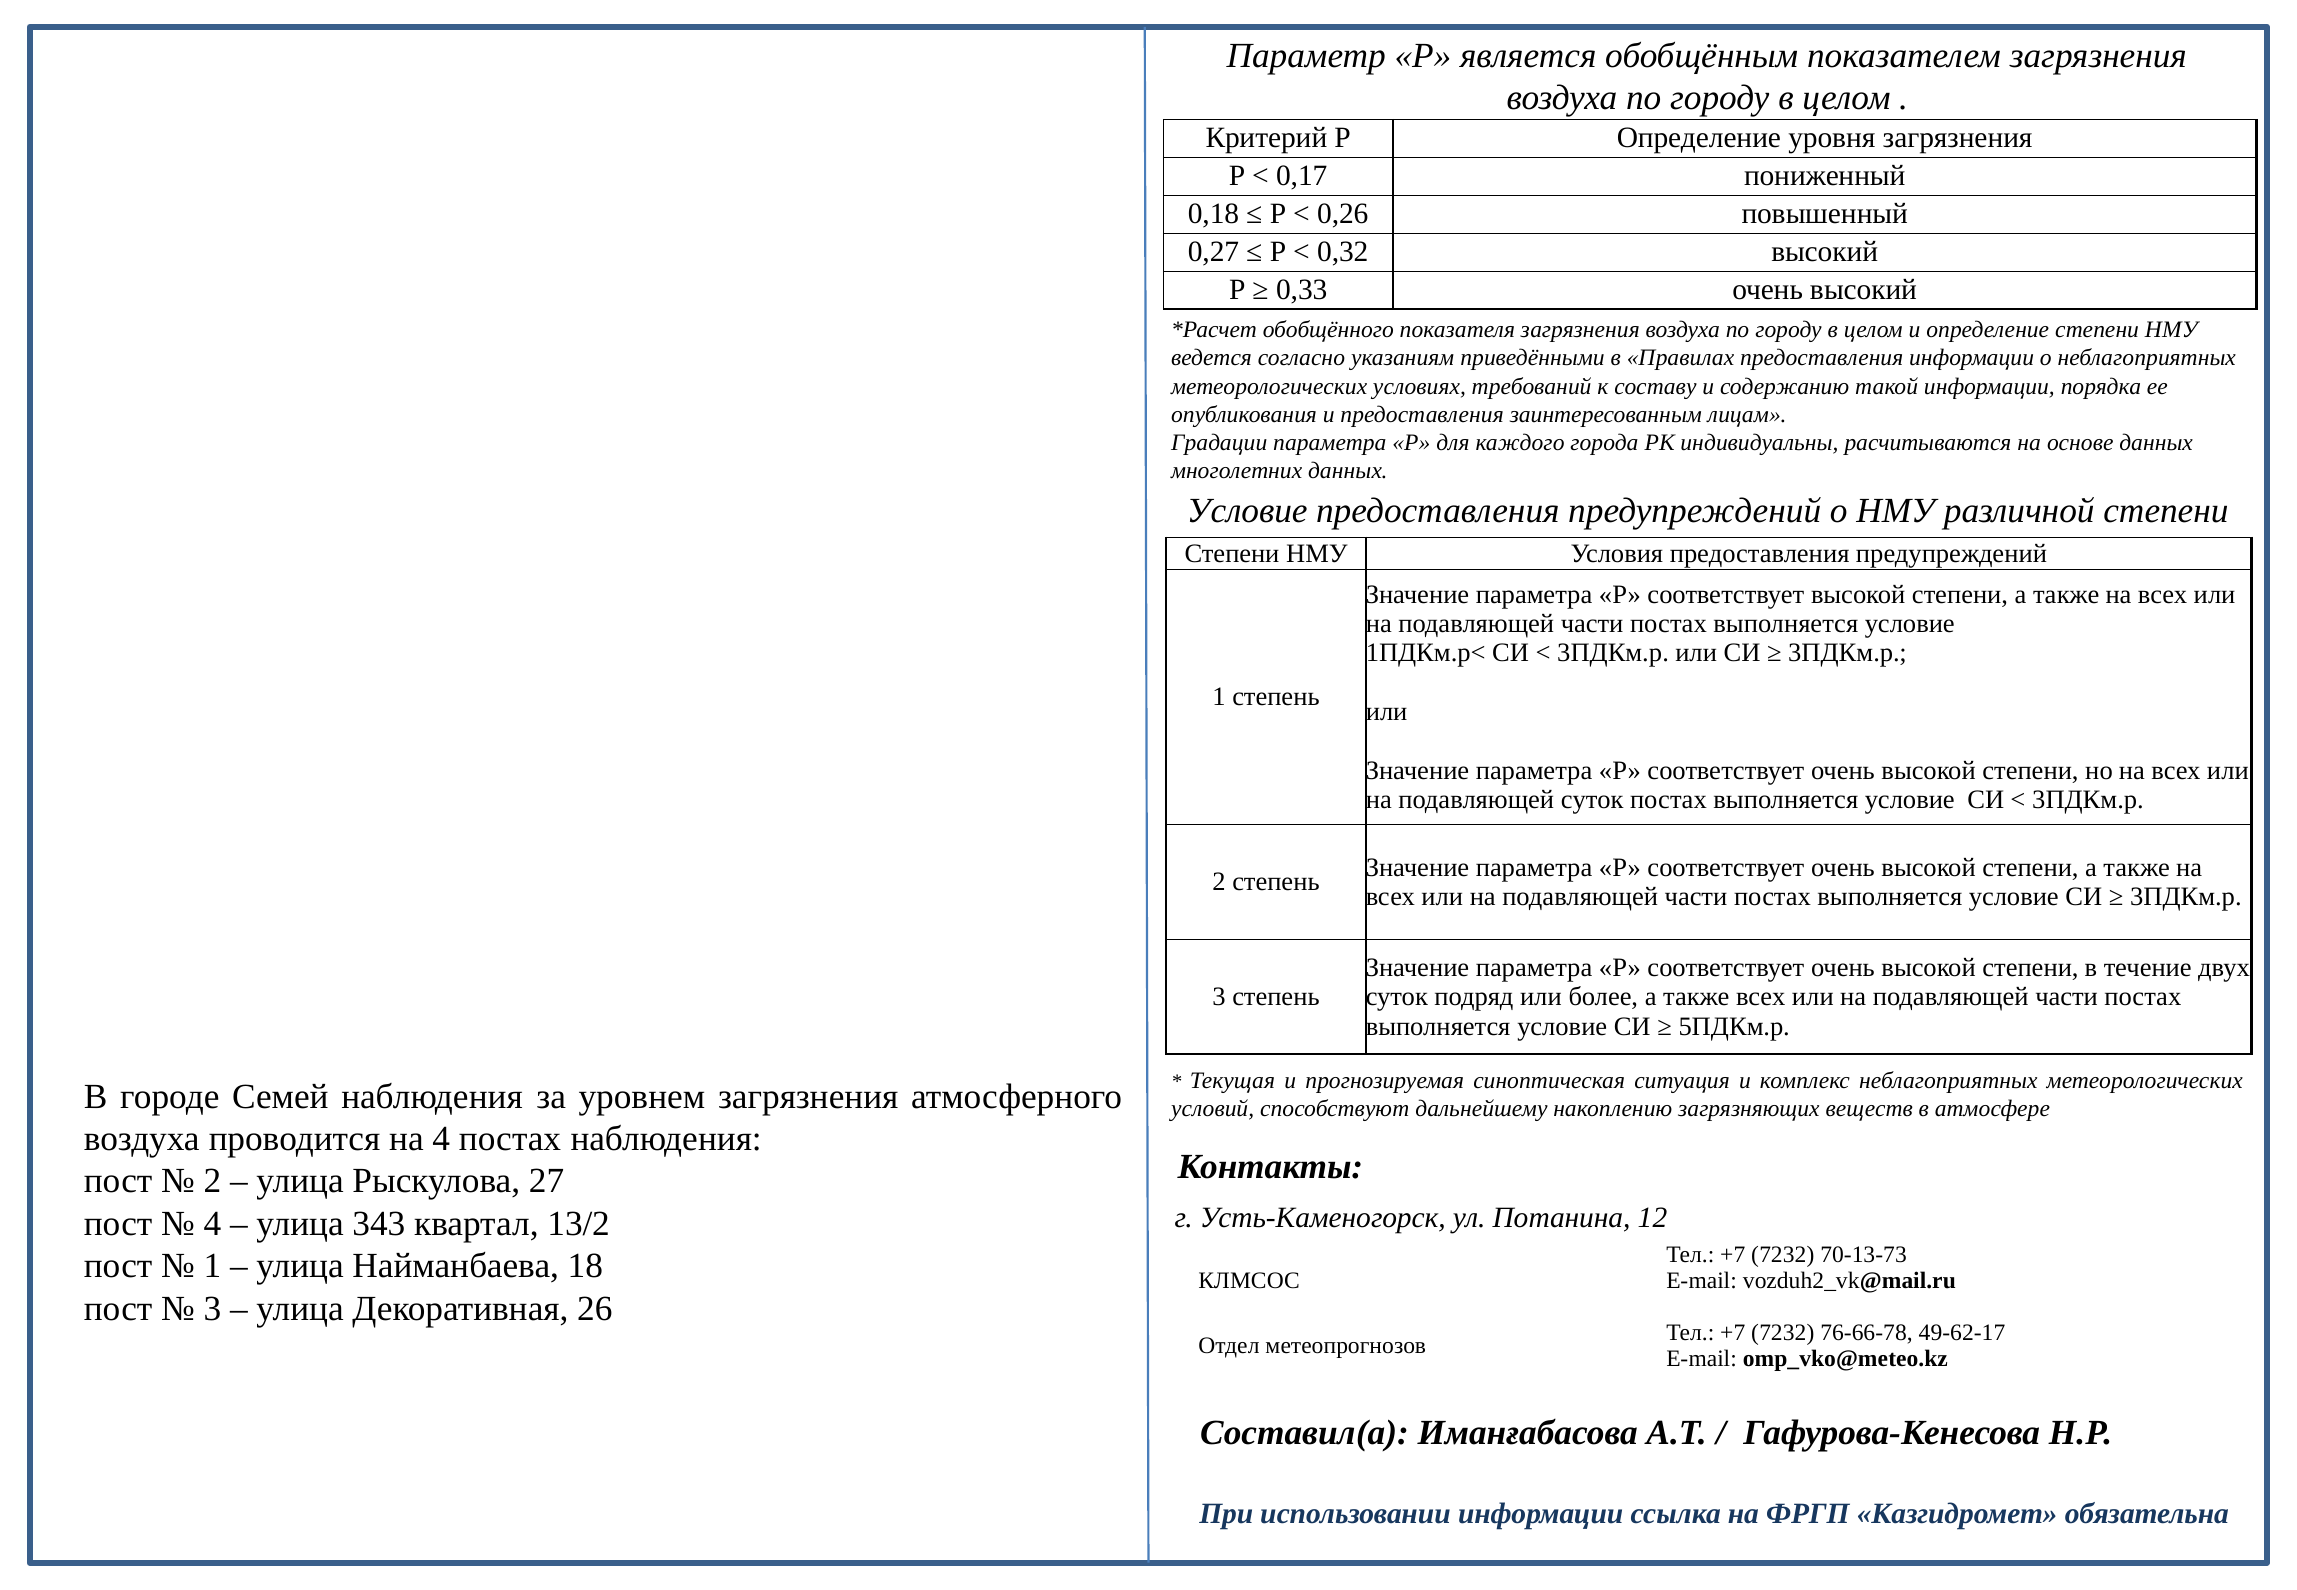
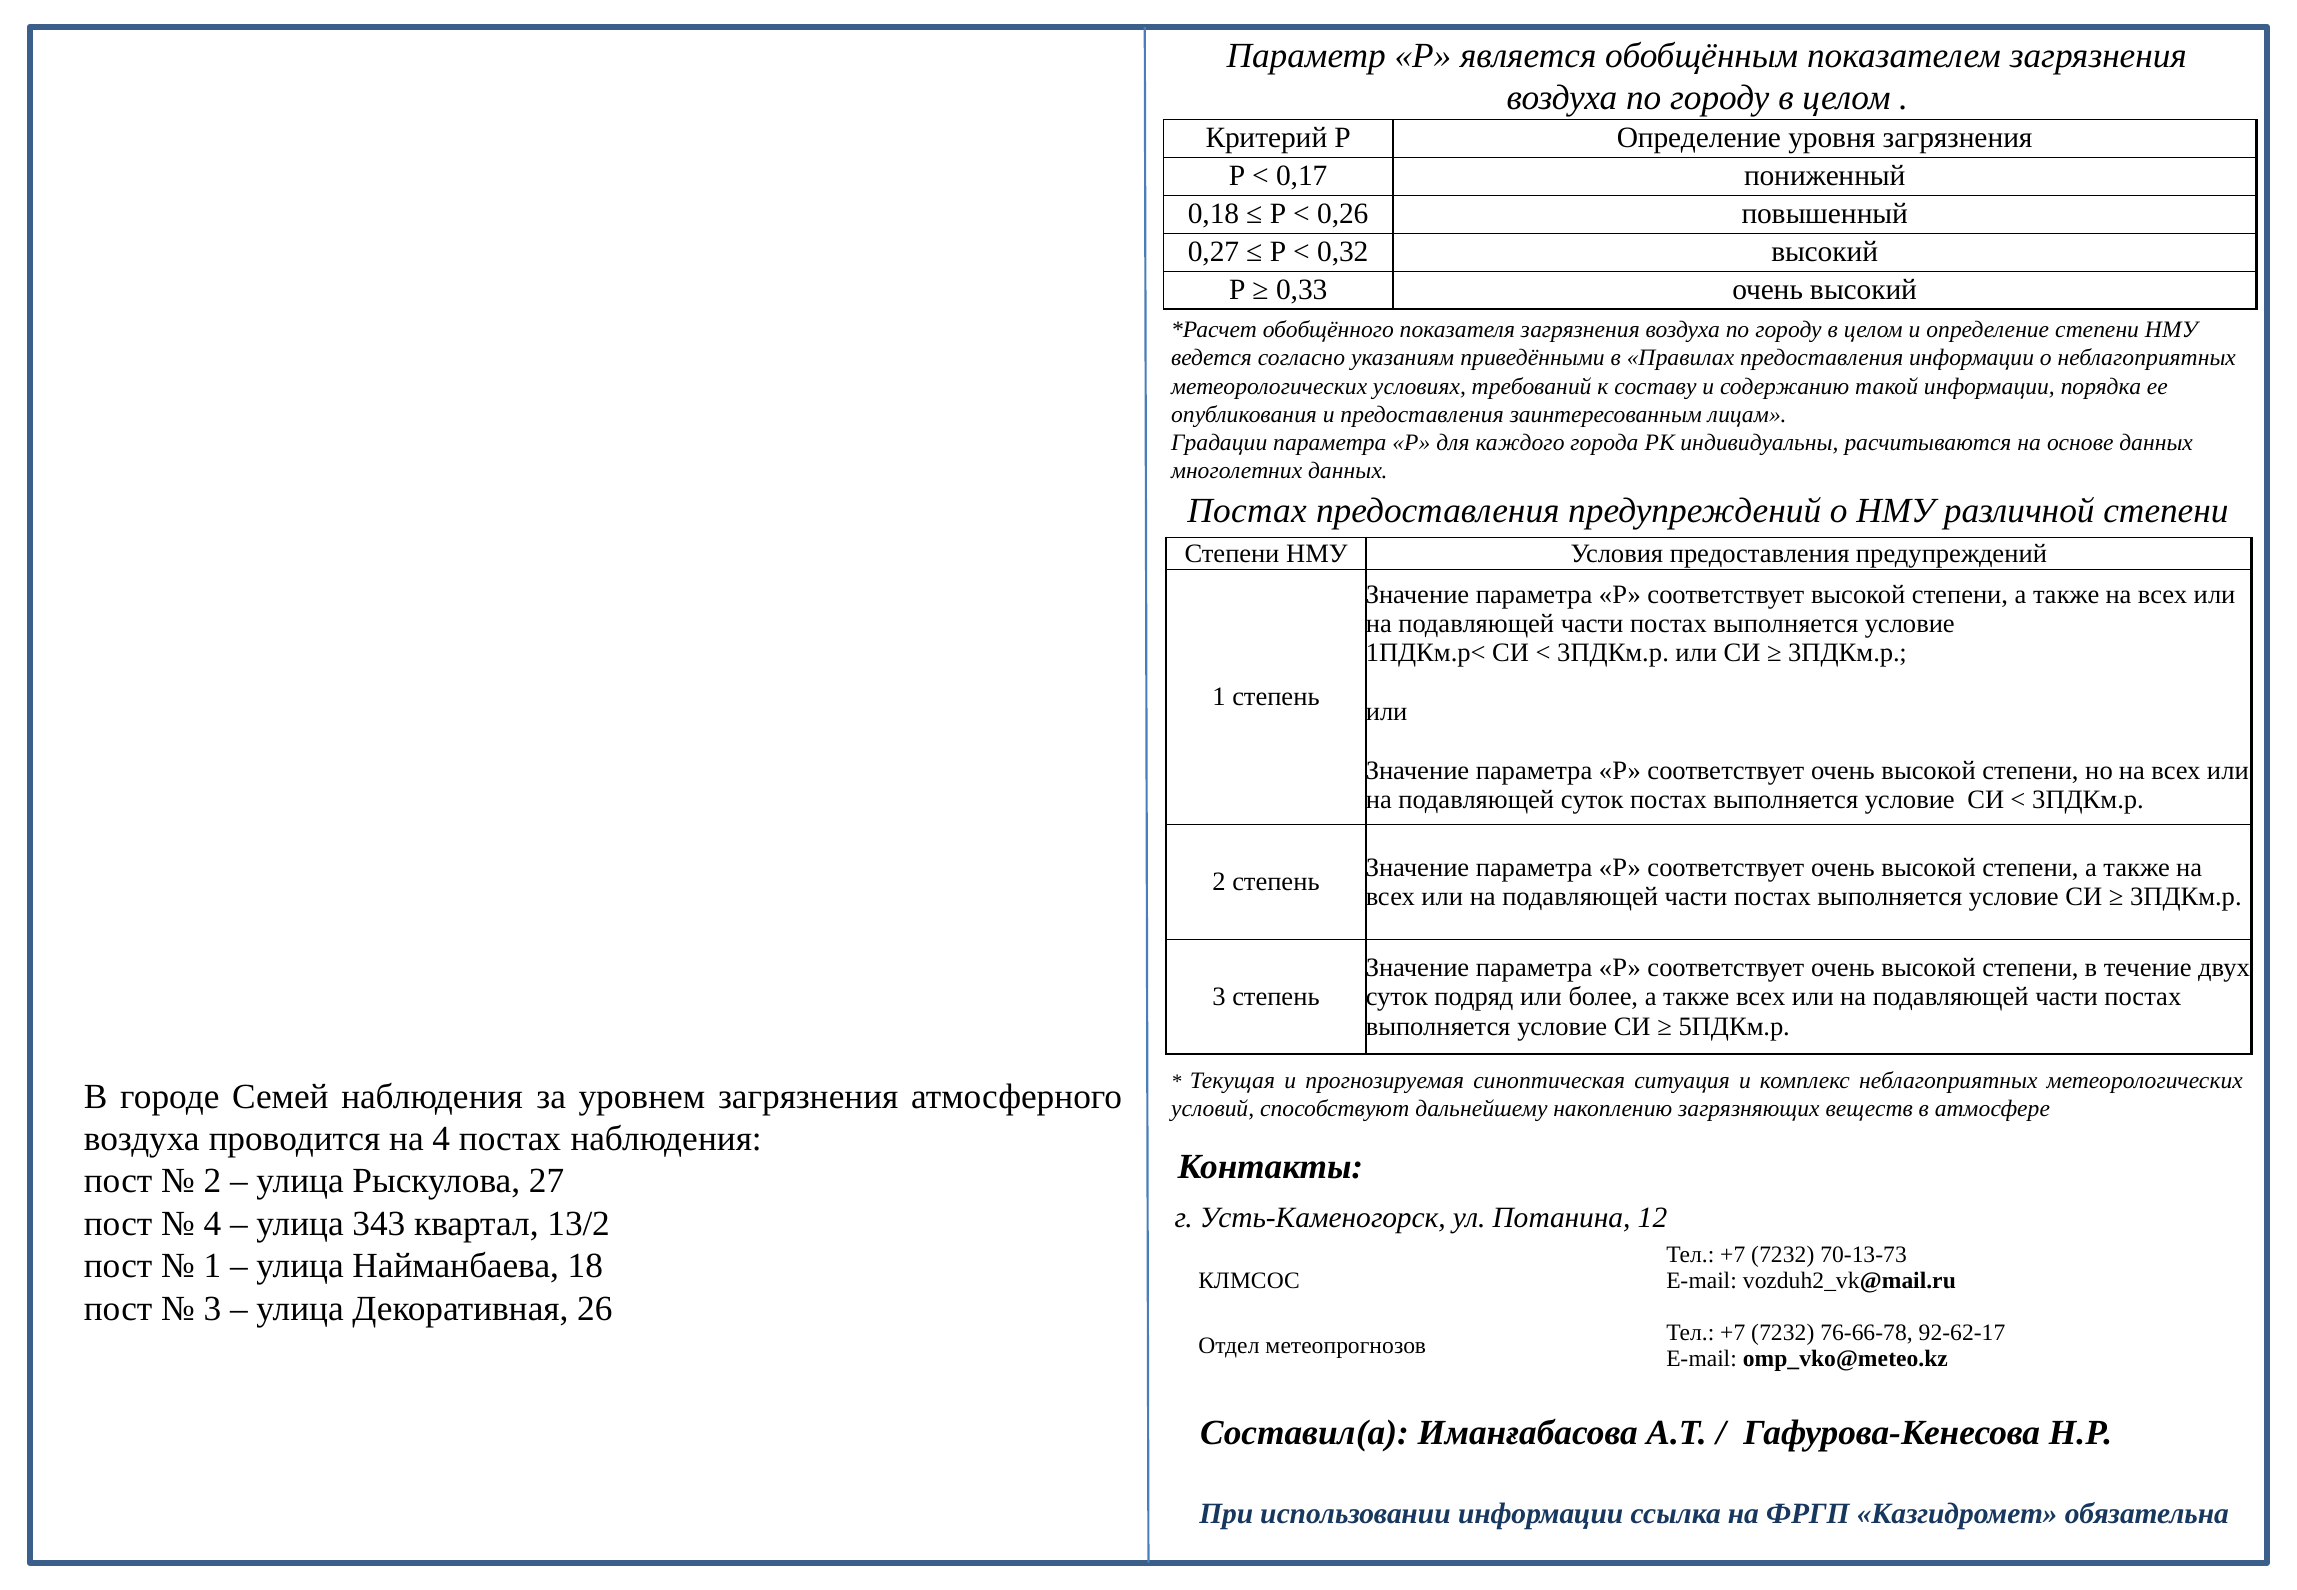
Условие at (1247, 511): Условие -> Постах
49-62-17: 49-62-17 -> 92-62-17
